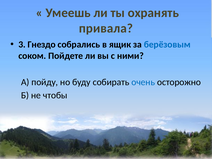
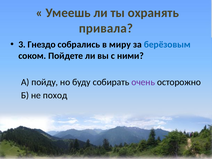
ящик: ящик -> миру
очень colour: blue -> purple
чтобы: чтобы -> поход
